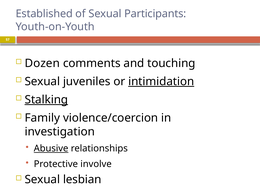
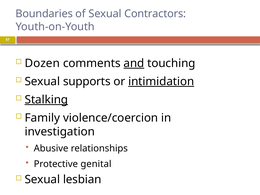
Established: Established -> Boundaries
Participants: Participants -> Contractors
and underline: none -> present
juveniles: juveniles -> supports
Abusive underline: present -> none
involve: involve -> genital
